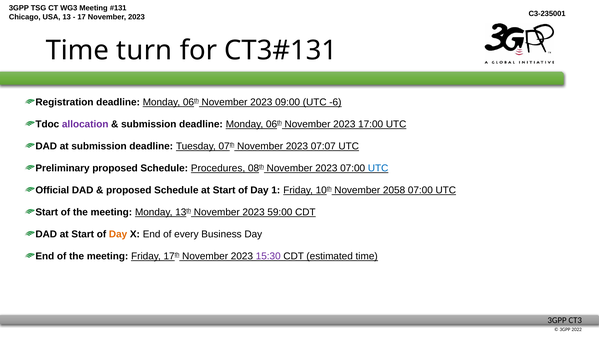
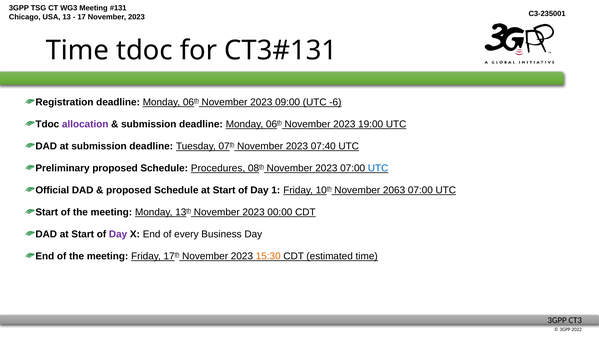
Time turn: turn -> tdoc
17:00: 17:00 -> 19:00
07:07: 07:07 -> 07:40
2058: 2058 -> 2063
59:00: 59:00 -> 00:00
Day at (118, 234) colour: orange -> purple
15:30 colour: purple -> orange
